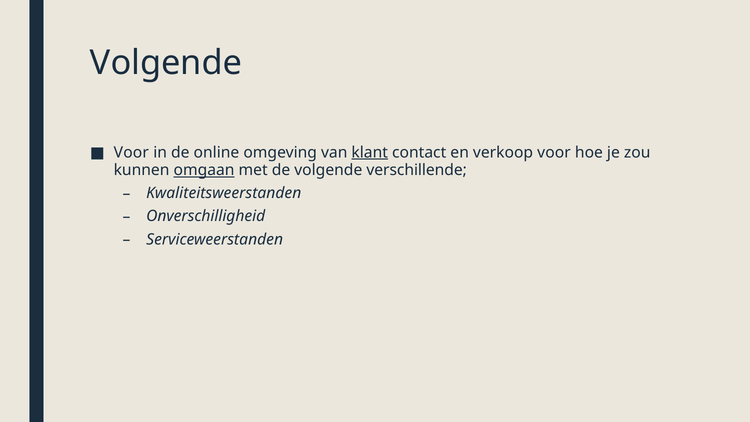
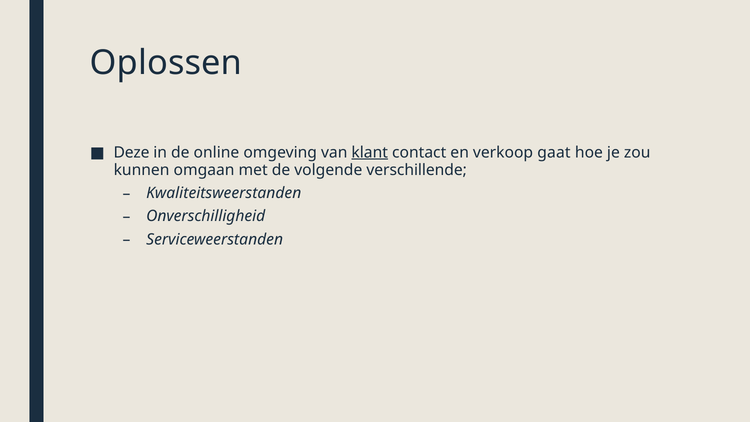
Volgende at (166, 63): Volgende -> Oplossen
Voor at (131, 152): Voor -> Deze
verkoop voor: voor -> gaat
omgaan underline: present -> none
